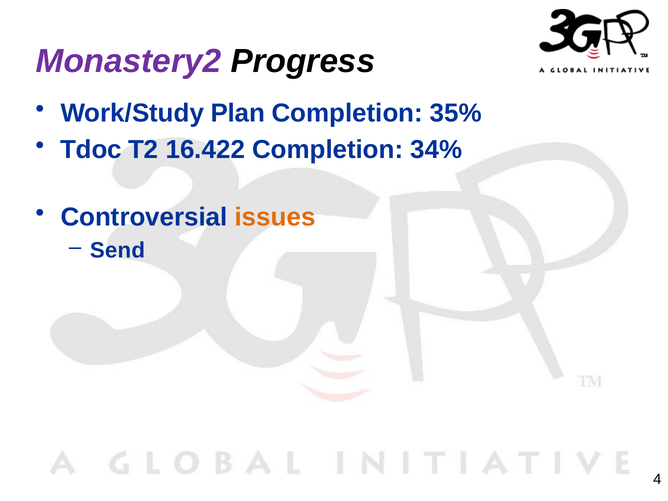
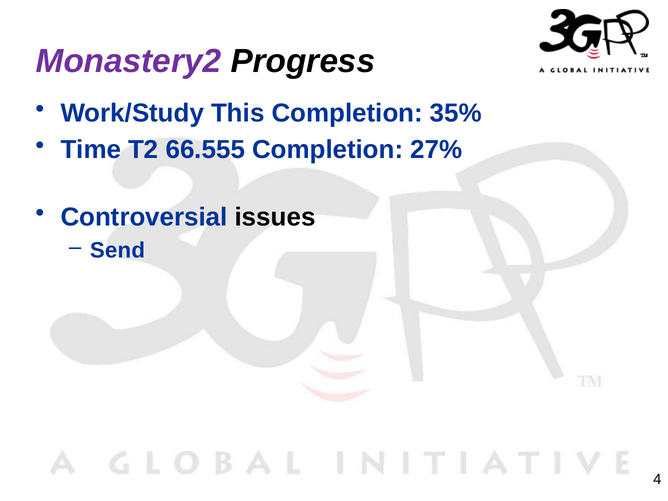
Plan: Plan -> This
Tdoc: Tdoc -> Time
16.422: 16.422 -> 66.555
34%: 34% -> 27%
issues colour: orange -> black
